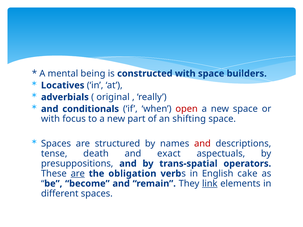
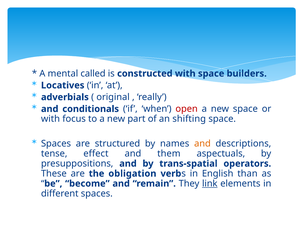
being: being -> called
and at (202, 144) colour: red -> orange
death: death -> effect
exact: exact -> them
are at (78, 174) underline: present -> none
cake: cake -> than
